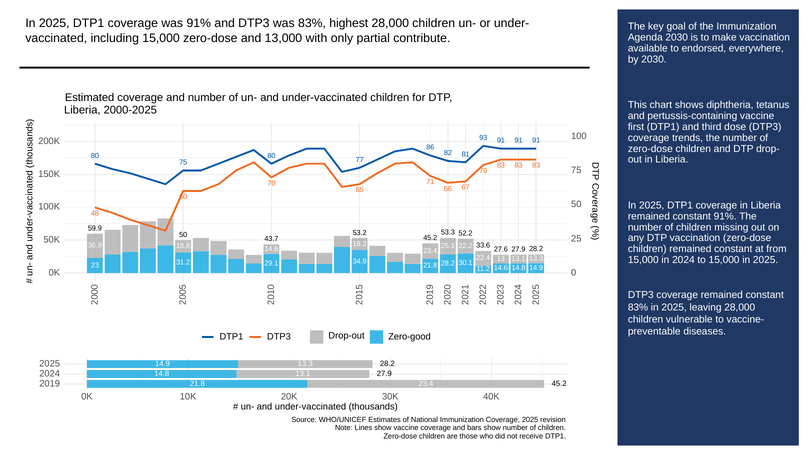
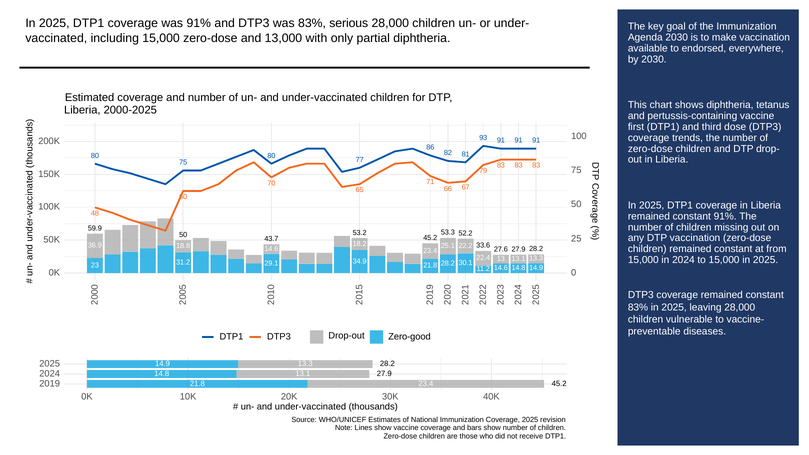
highest: highest -> serious
partial contribute: contribute -> diphtheria
